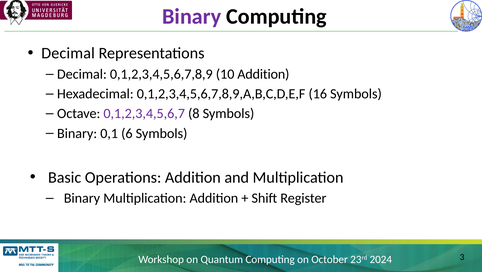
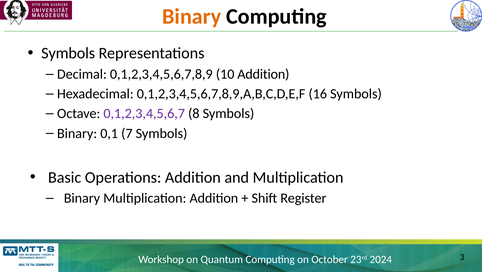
Binary at (192, 17) colour: purple -> orange
Decimal at (68, 53): Decimal -> Symbols
6: 6 -> 7
